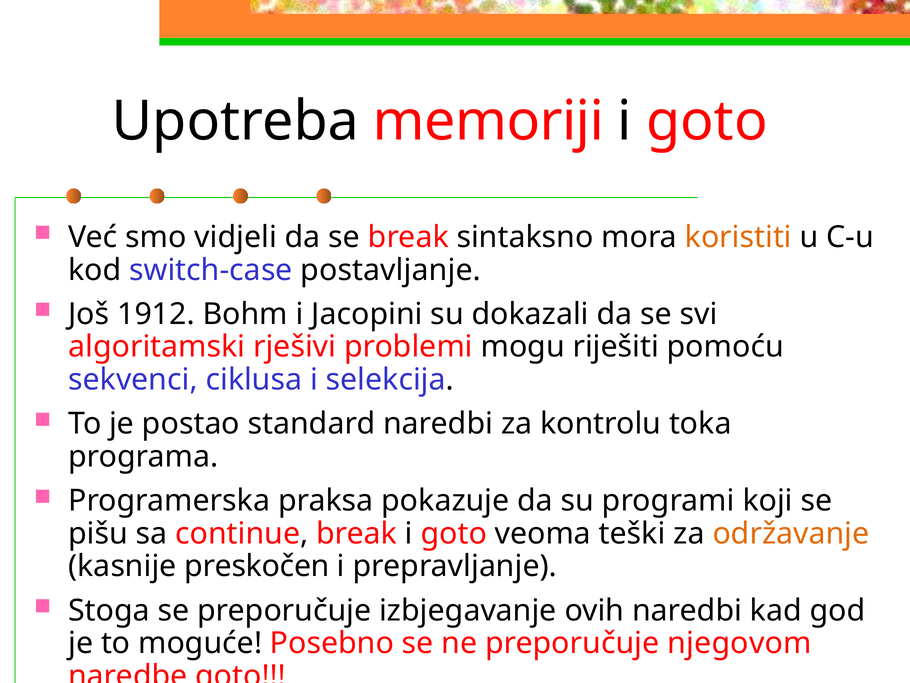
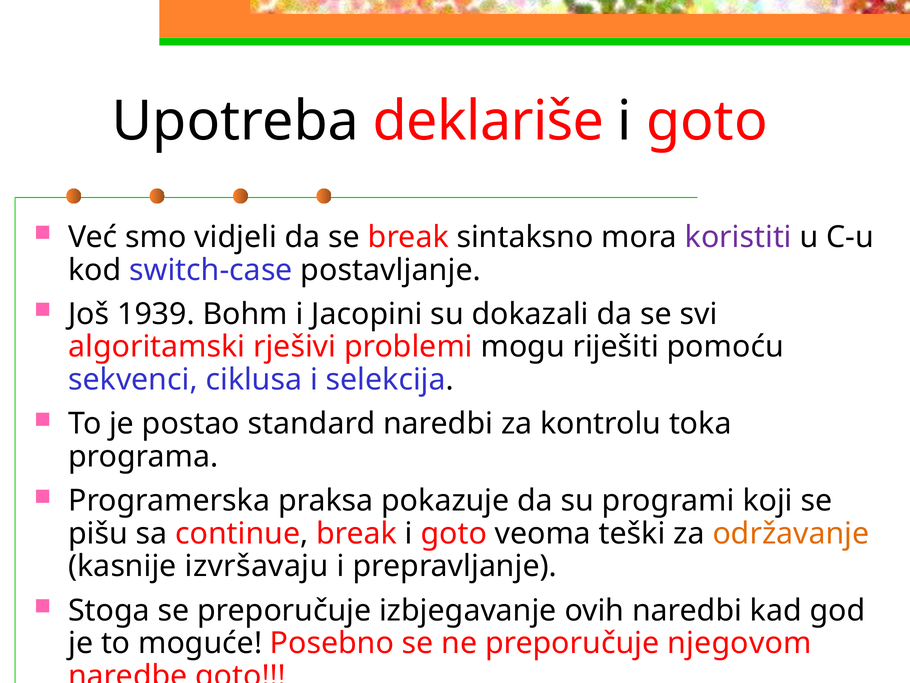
memoriji: memoriji -> deklariše
koristiti colour: orange -> purple
1912: 1912 -> 1939
preskočen: preskočen -> izvršavaju
